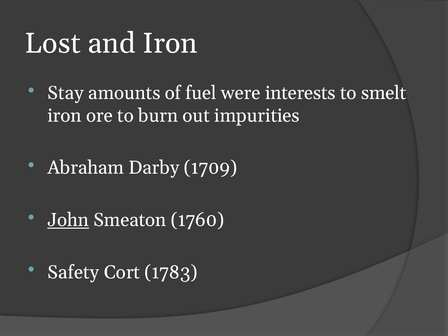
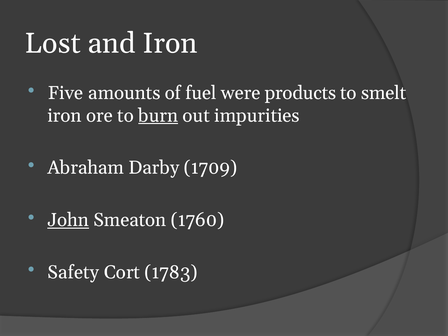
Stay: Stay -> Five
interests: interests -> products
burn underline: none -> present
